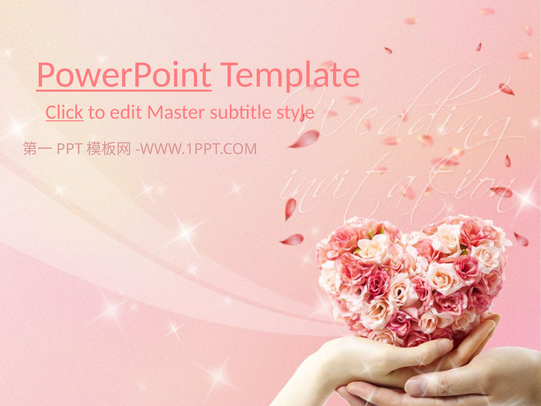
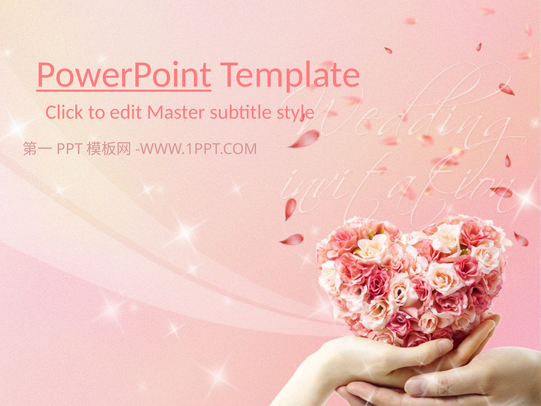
Click underline: present -> none
